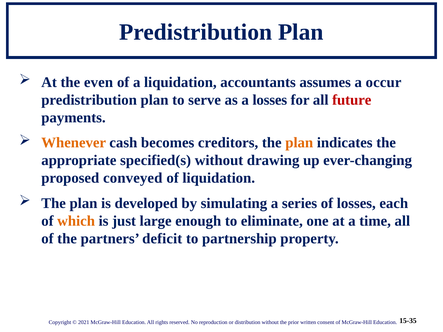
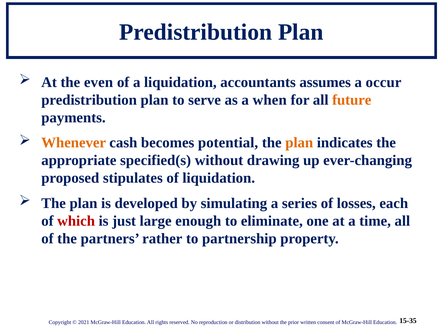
a losses: losses -> when
future colour: red -> orange
creditors: creditors -> potential
conveyed: conveyed -> stipulates
which colour: orange -> red
deficit: deficit -> rather
